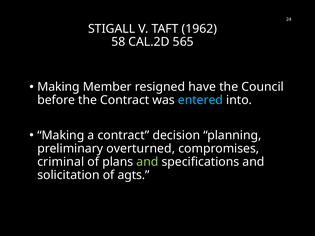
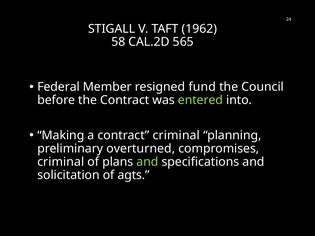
Making at (59, 87): Making -> Federal
have: have -> fund
entered colour: light blue -> light green
contract decision: decision -> criminal
